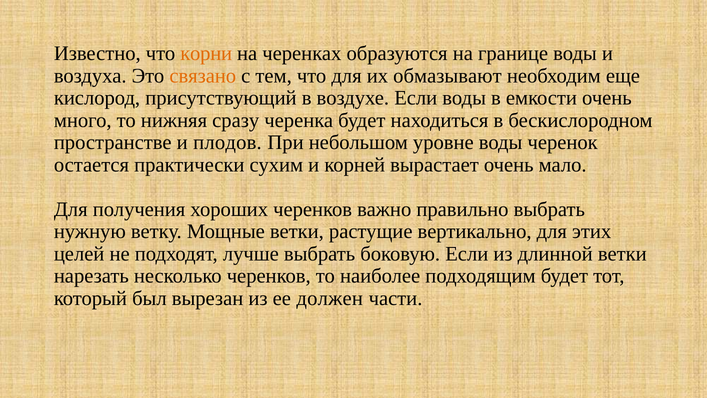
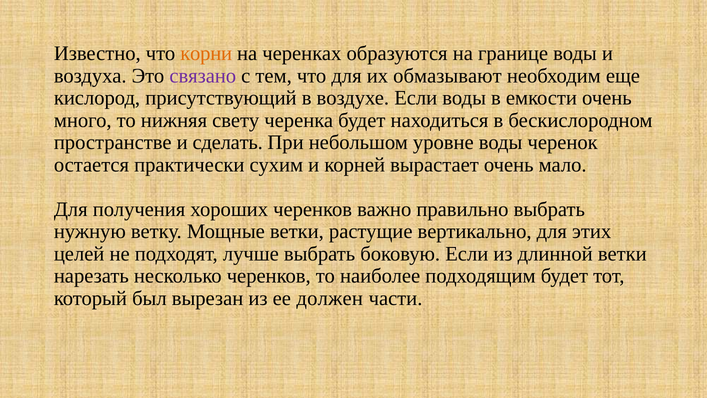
связано colour: orange -> purple
сразу: сразу -> свету
плодов: плодов -> сделать
